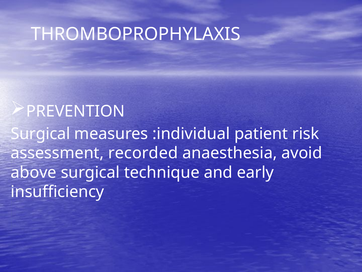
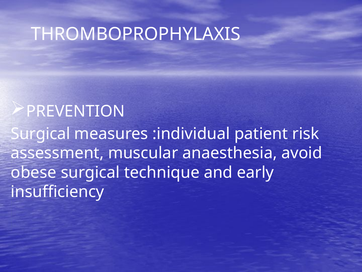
recorded: recorded -> muscular
above: above -> obese
